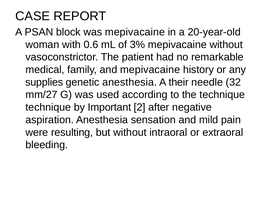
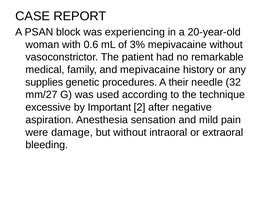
was mepivacaine: mepivacaine -> experiencing
genetic anesthesia: anesthesia -> procedures
technique at (48, 108): technique -> excessive
resulting: resulting -> damage
